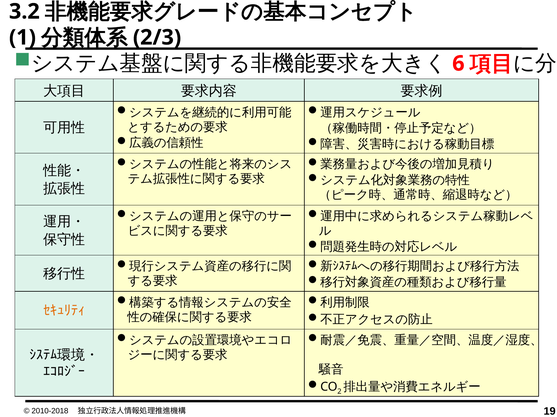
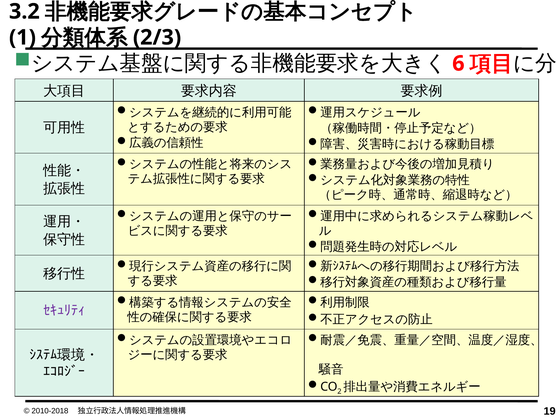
ｾｷｭﾘﾃｨ colour: orange -> purple
